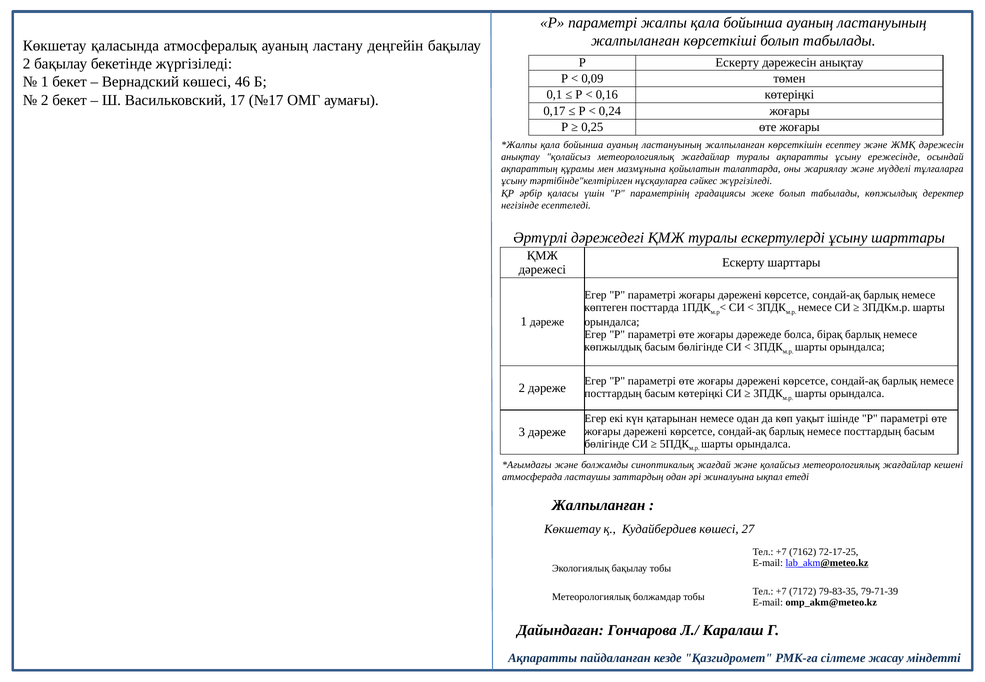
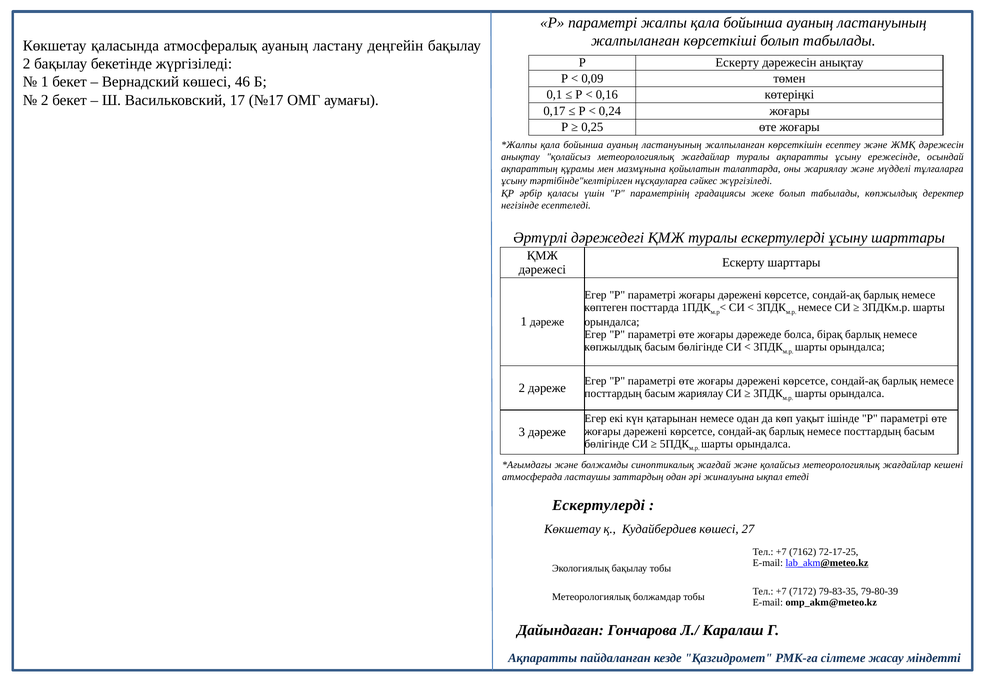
басым көтеріңкі: көтеріңкі -> жариялау
Жалпыланған at (599, 505): Жалпыланған -> Ескертулерді
79-71-39: 79-71-39 -> 79-80-39
